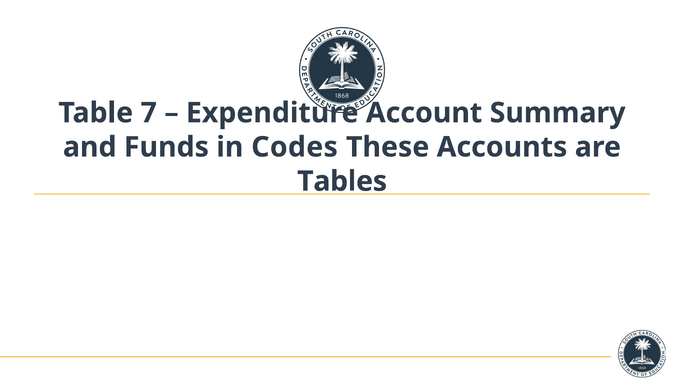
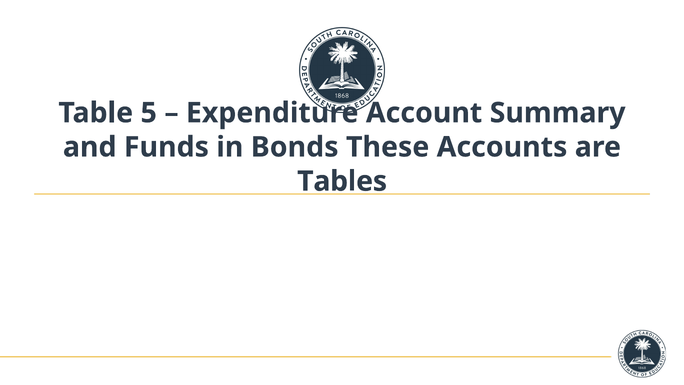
7: 7 -> 5
Codes: Codes -> Bonds
